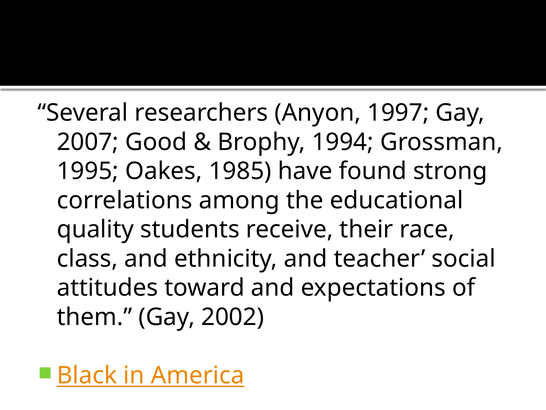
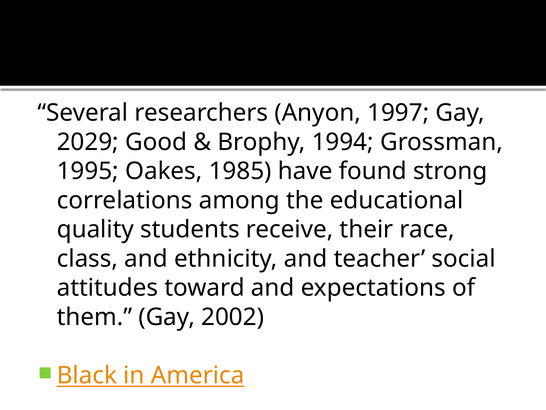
2007: 2007 -> 2029
